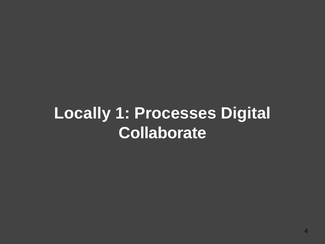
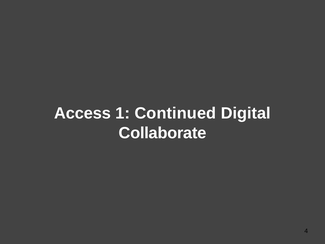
Locally: Locally -> Access
Processes: Processes -> Continued
